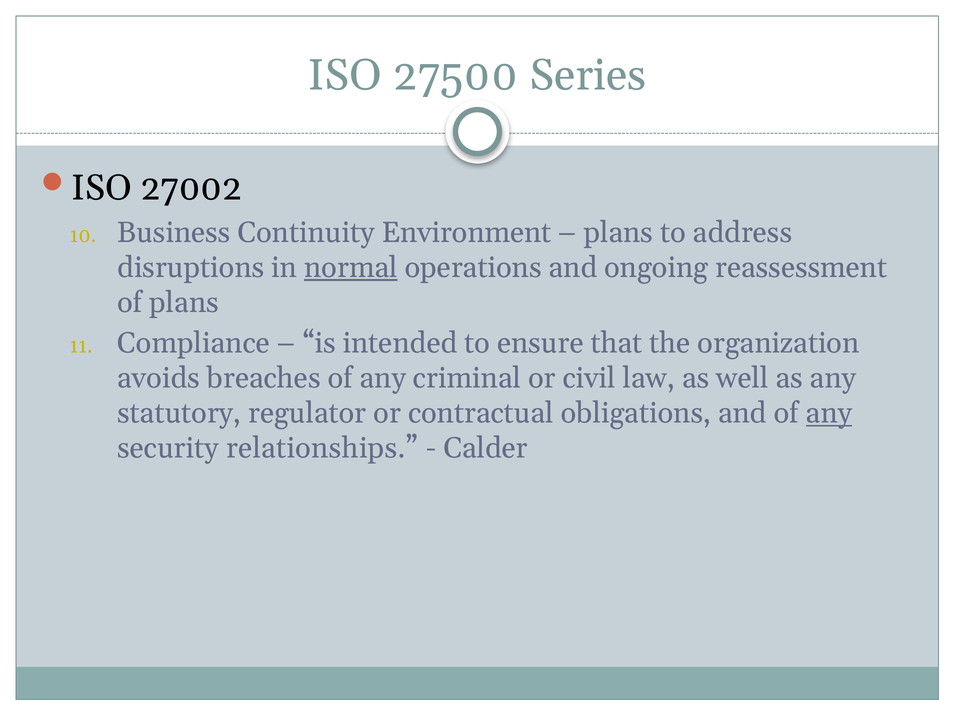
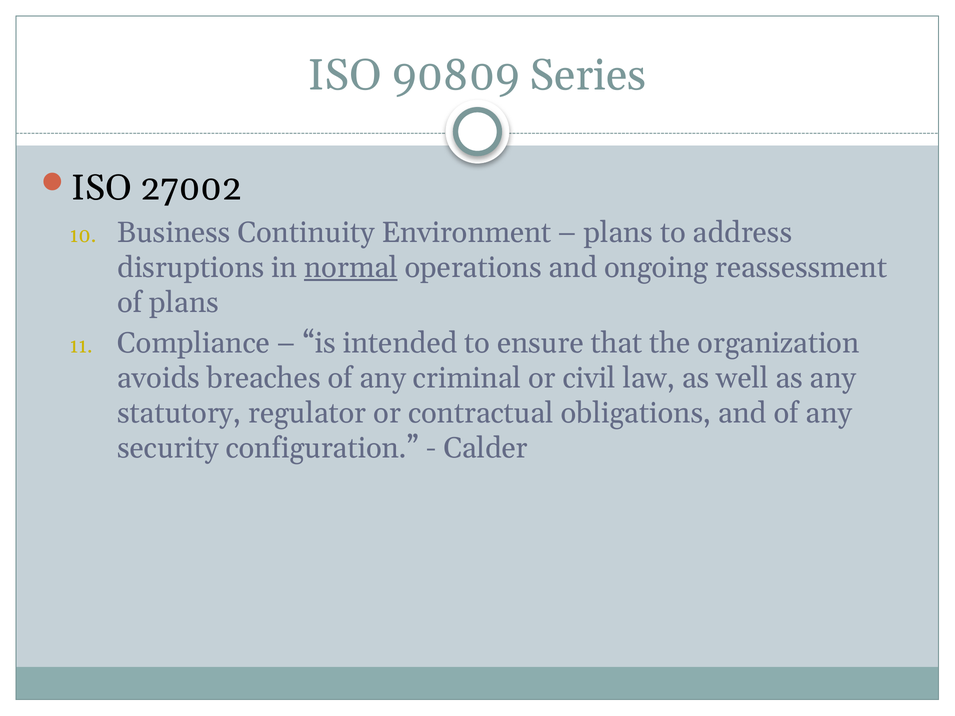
27500: 27500 -> 90809
any at (829, 413) underline: present -> none
relationships: relationships -> configuration
